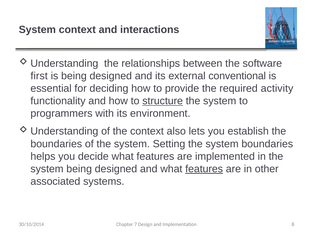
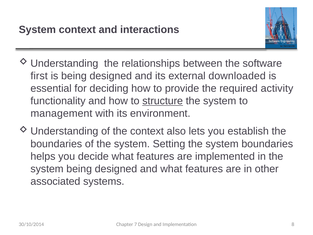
conventional: conventional -> downloaded
programmers: programmers -> management
features at (204, 169) underline: present -> none
